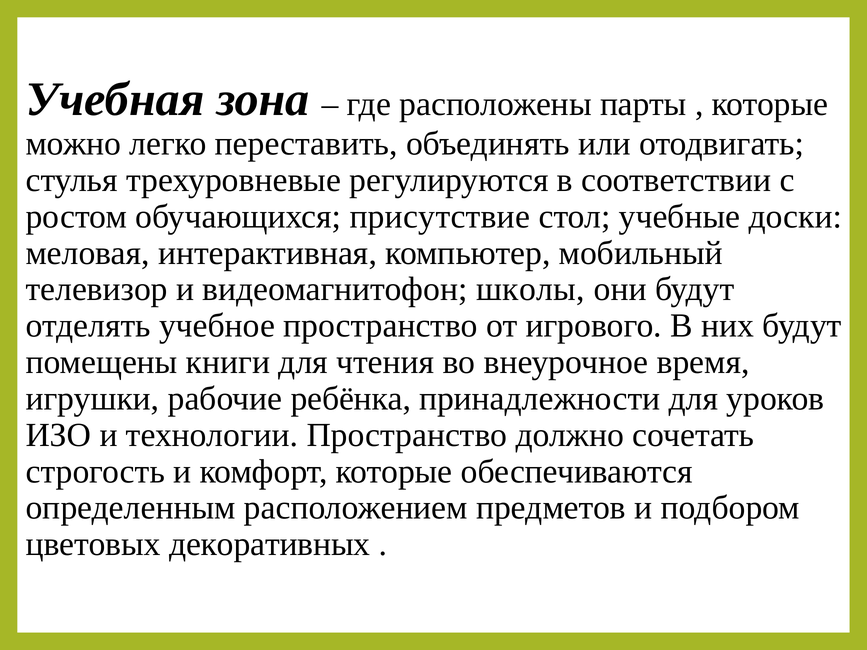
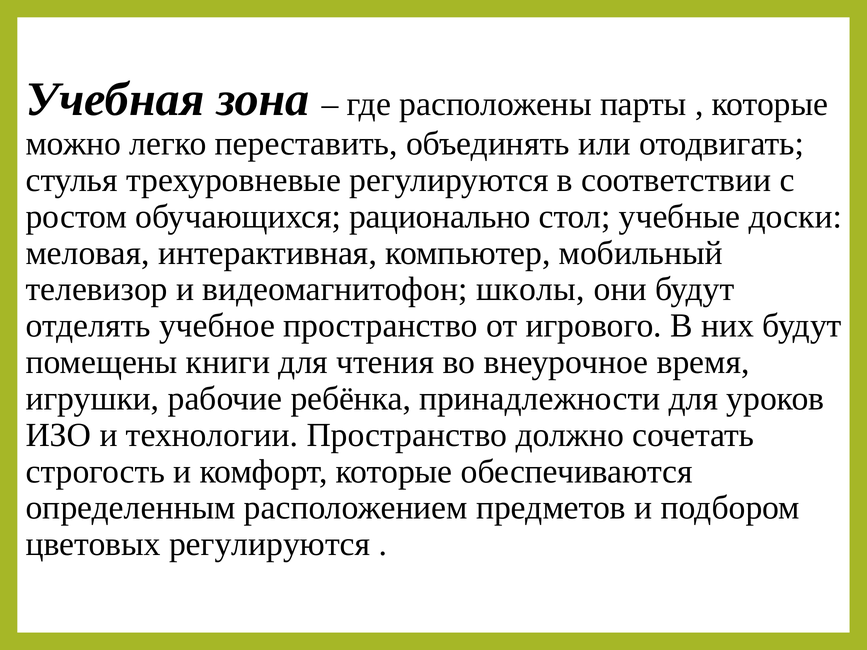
присутствие: присутствие -> рационально
цветовых декоративных: декоративных -> регулируются
